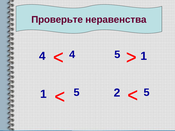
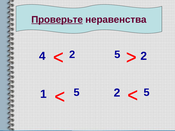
Проверьте underline: none -> present
1 at (144, 56): 1 -> 2
4 4: 4 -> 2
